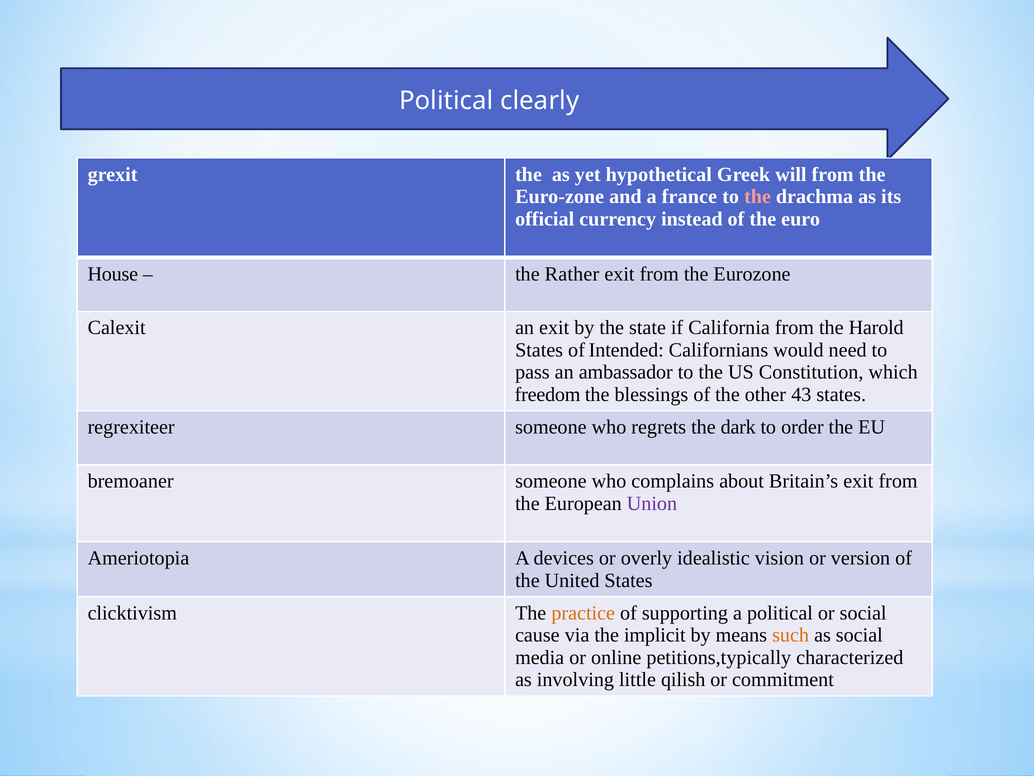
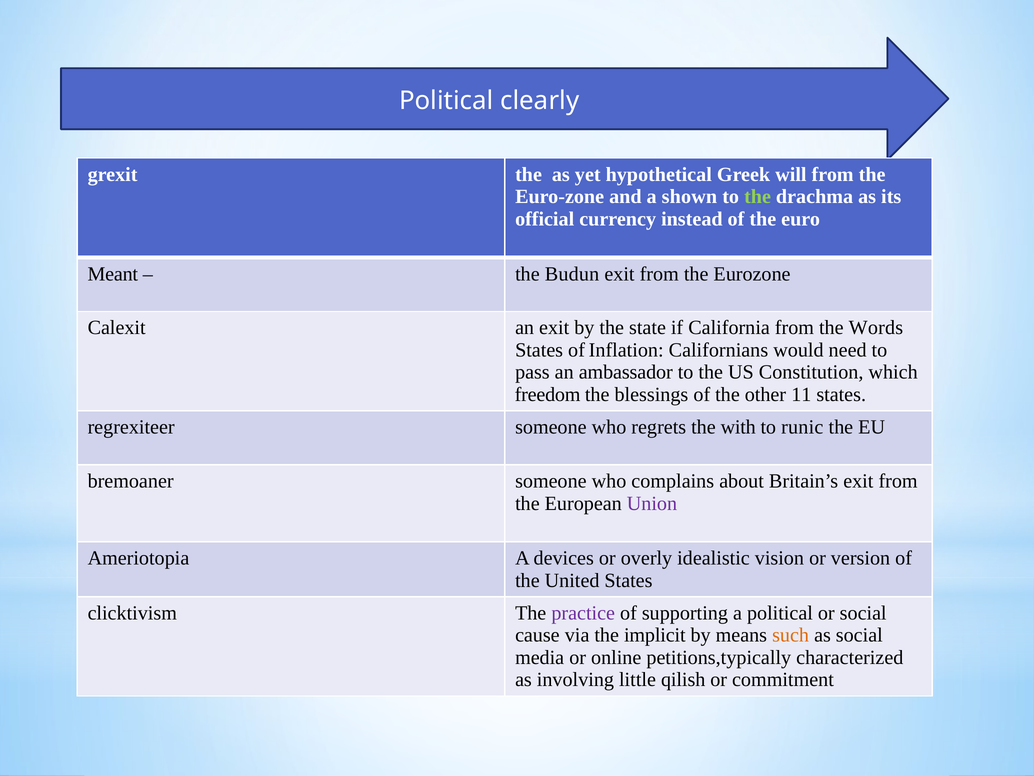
france: france -> shown
the at (758, 197) colour: pink -> light green
House: House -> Meant
Rather: Rather -> Budun
Harold: Harold -> Words
Intended: Intended -> Inflation
43: 43 -> 11
dark: dark -> with
order: order -> runic
practice colour: orange -> purple
